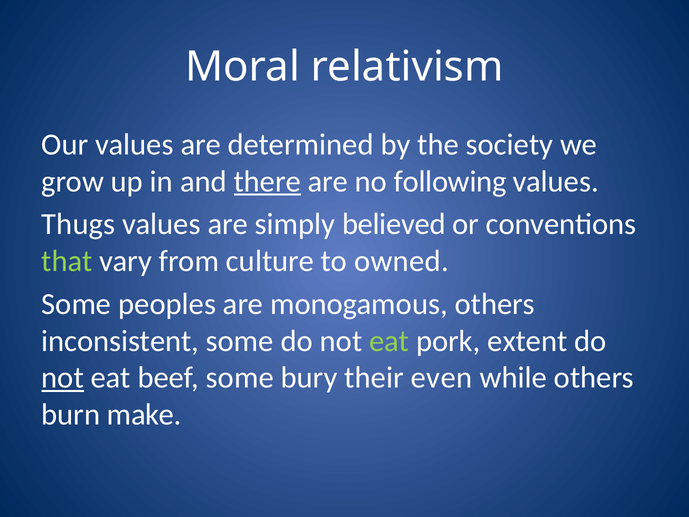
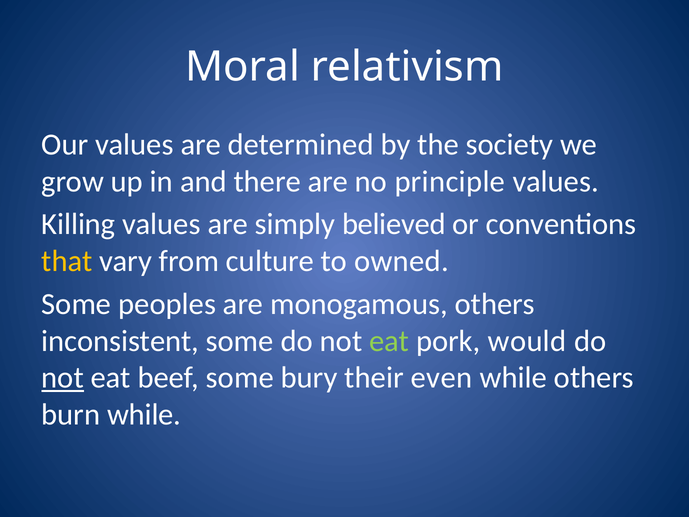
there underline: present -> none
following: following -> principle
Thugs: Thugs -> Killing
that colour: light green -> yellow
extent: extent -> would
burn make: make -> while
